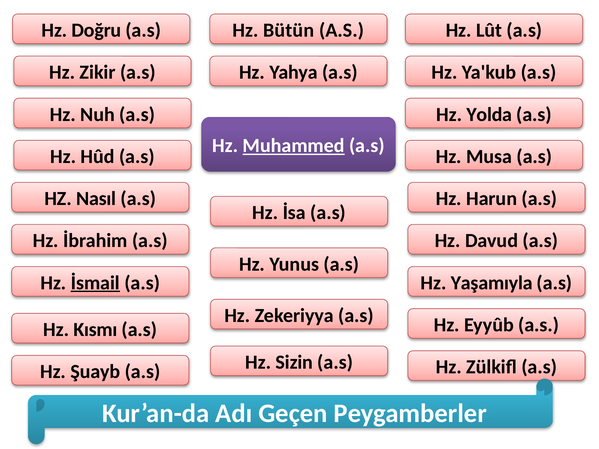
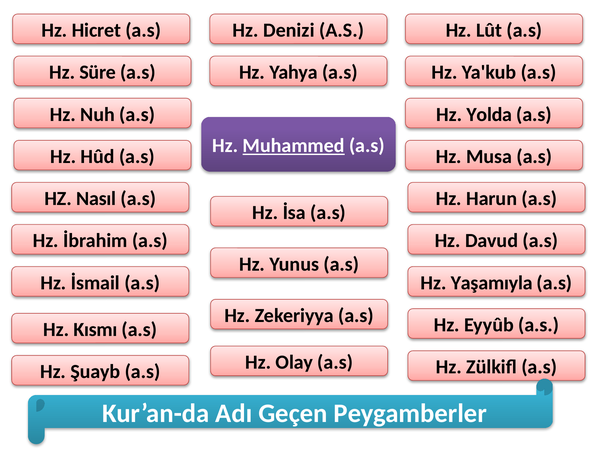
Doğru: Doğru -> Hicret
Bütün: Bütün -> Denizi
Zikir: Zikir -> Süre
İsmail underline: present -> none
Sizin: Sizin -> Olay
